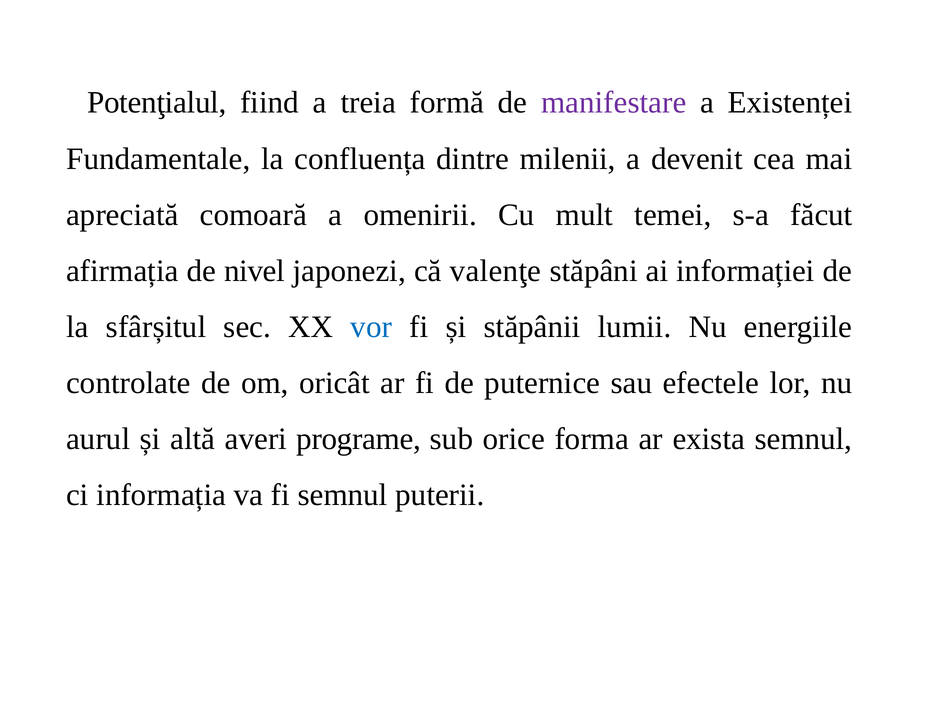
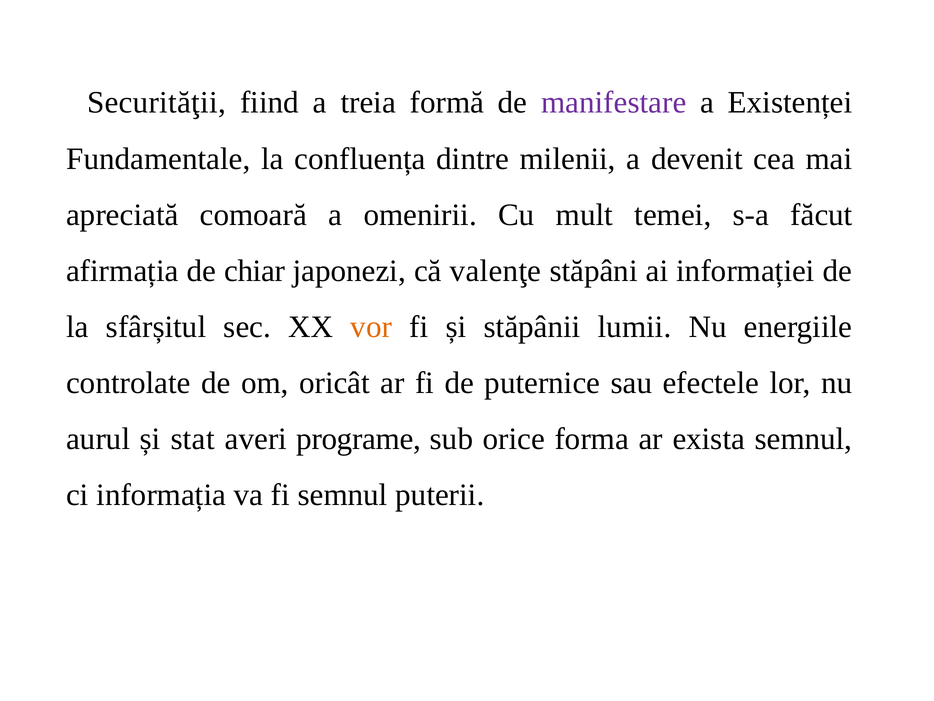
Potenţialul: Potenţialul -> Securităţii
nivel: nivel -> chiar
vor colour: blue -> orange
altă: altă -> stat
